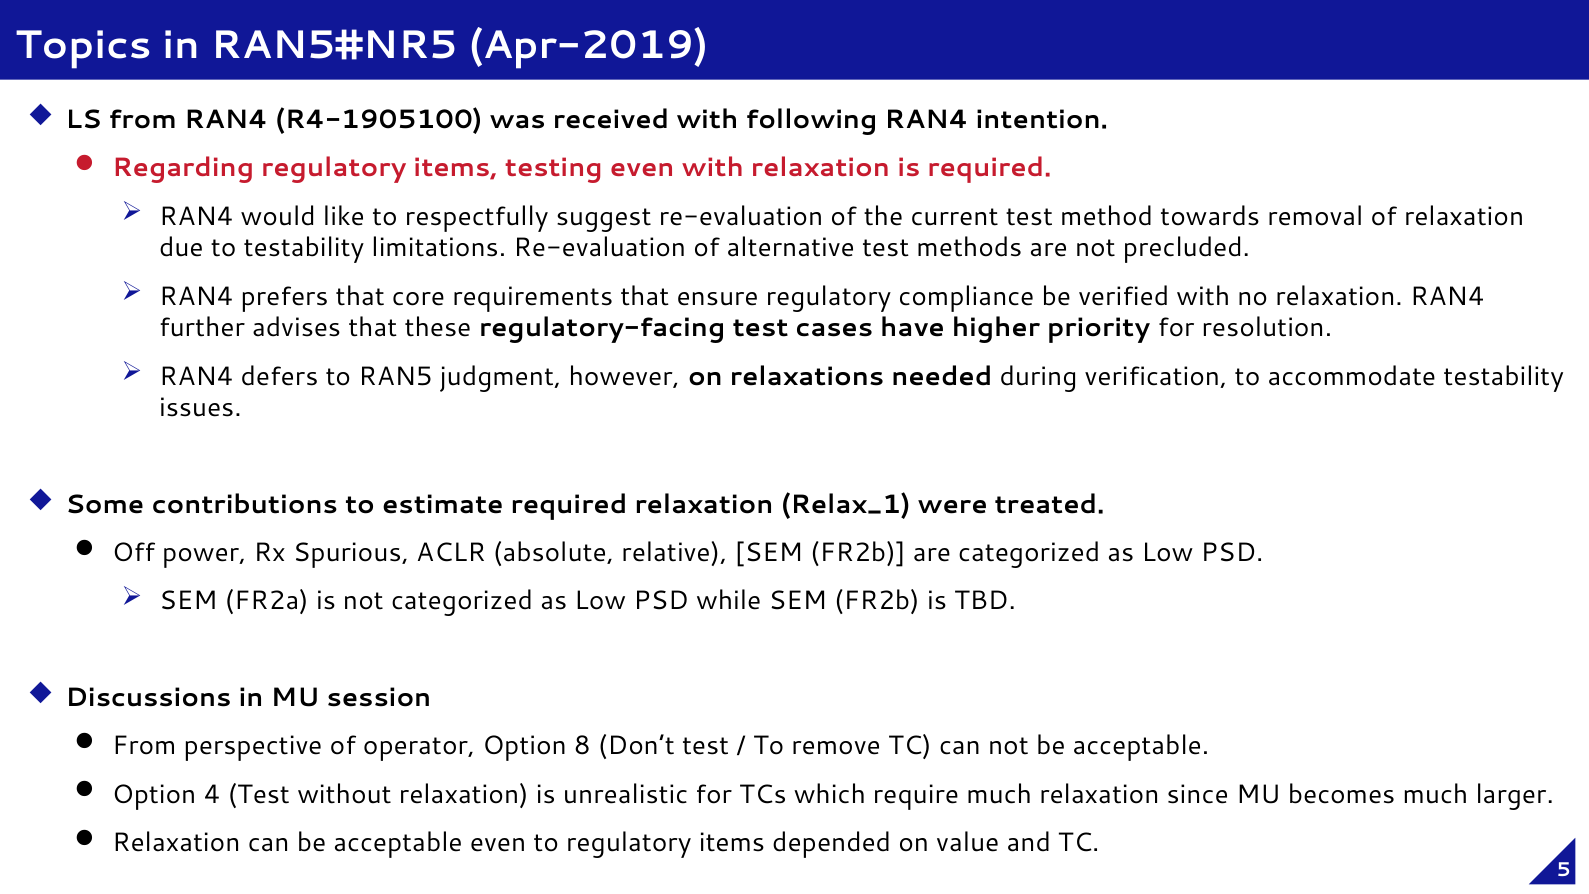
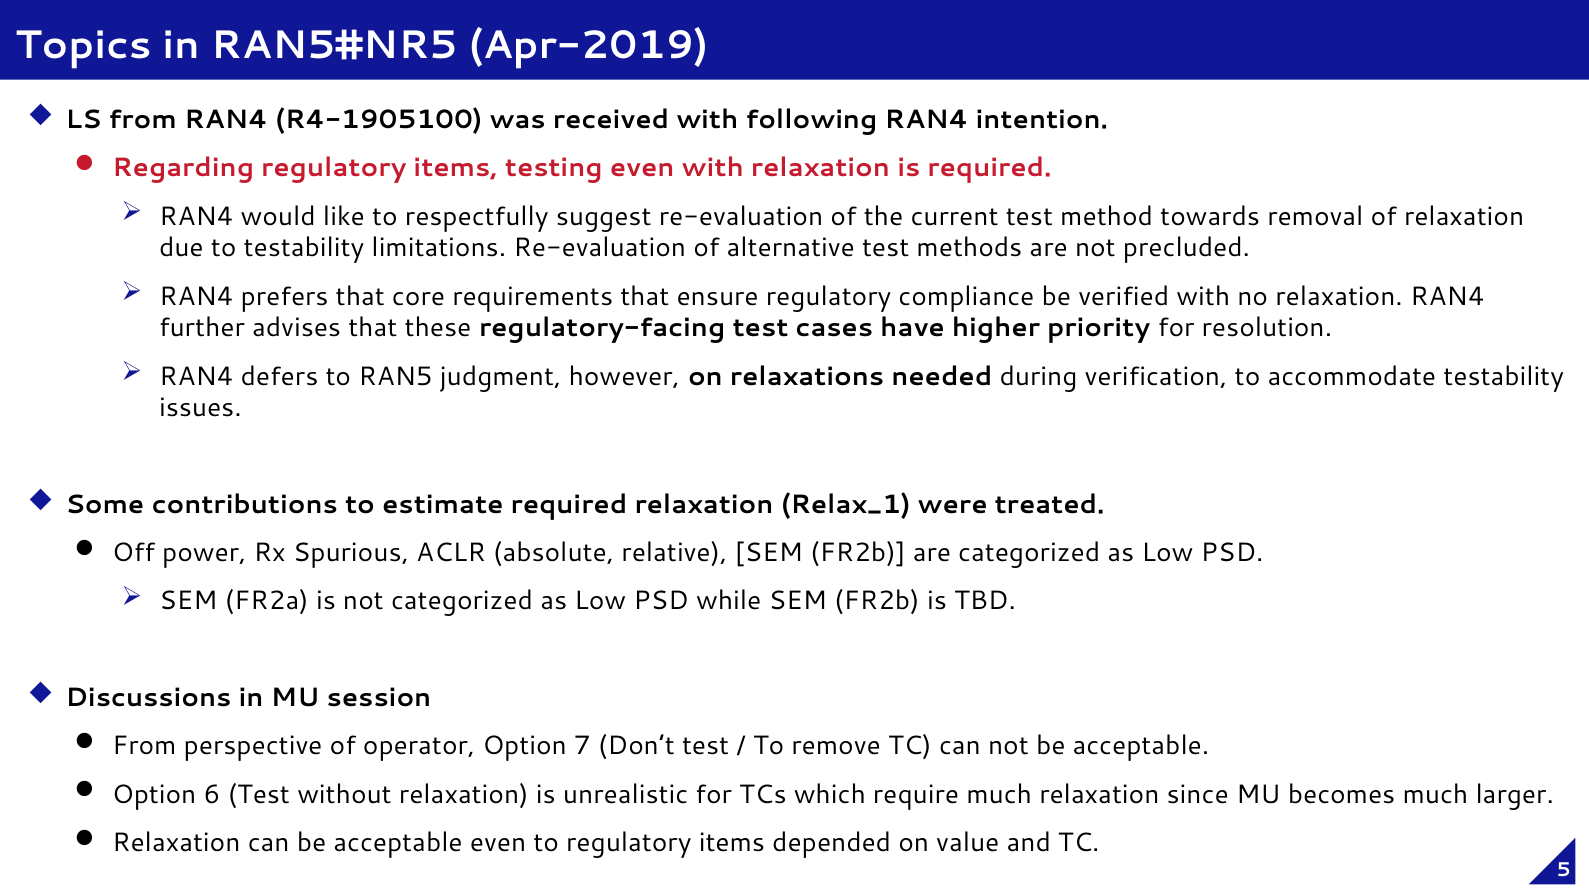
8: 8 -> 7
4: 4 -> 6
